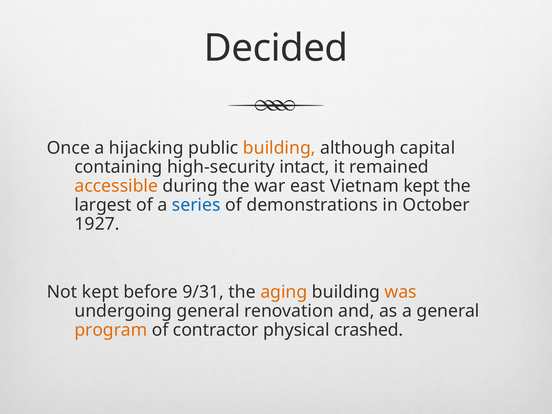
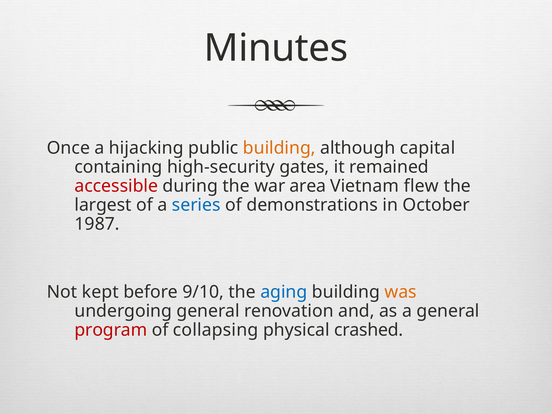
Decided: Decided -> Minutes
intact: intact -> gates
accessible colour: orange -> red
east: east -> area
Vietnam kept: kept -> flew
1927: 1927 -> 1987
9/31: 9/31 -> 9/10
aging colour: orange -> blue
program colour: orange -> red
contractor: contractor -> collapsing
